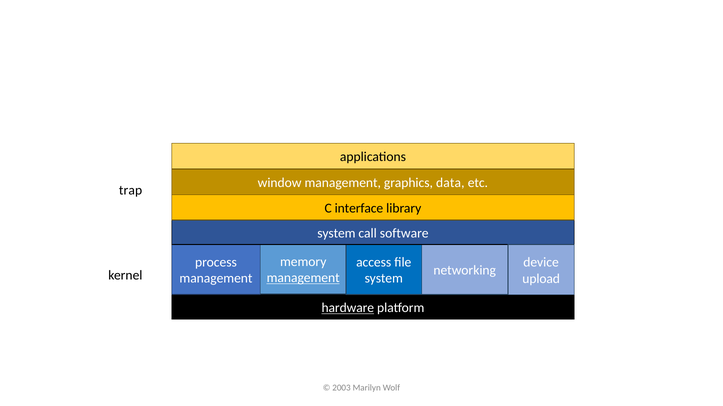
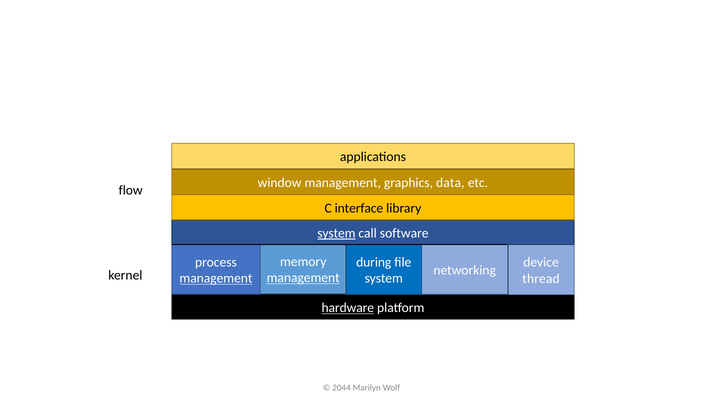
trap: trap -> flow
system at (336, 234) underline: none -> present
access: access -> during
management at (216, 279) underline: none -> present
upload: upload -> thread
2003: 2003 -> 2044
